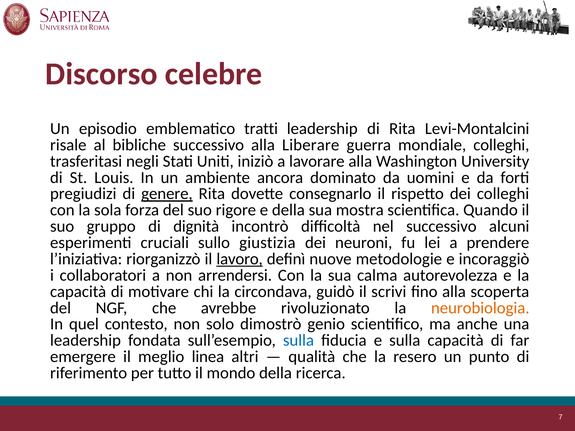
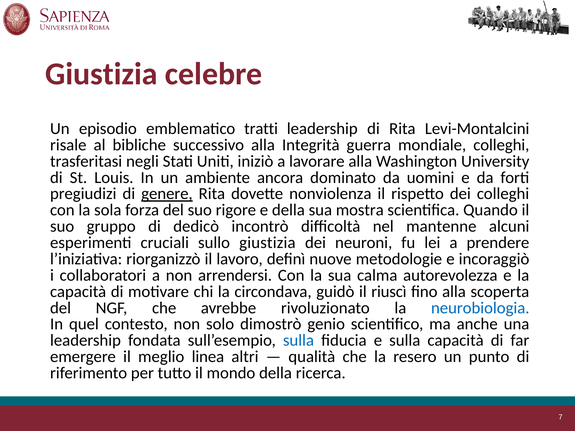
Discorso at (101, 74): Discorso -> Giustizia
Liberare: Liberare -> Integrità
consegnarlo: consegnarlo -> nonviolenza
dignità: dignità -> dedicò
nel successivo: successivo -> mantenne
lavoro underline: present -> none
scrivi: scrivi -> riuscì
neurobiologia colour: orange -> blue
